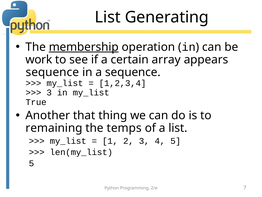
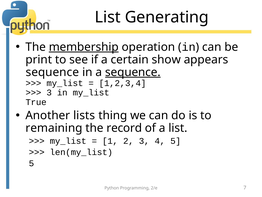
work: work -> print
array: array -> show
sequence at (133, 72) underline: none -> present
that: that -> lists
temps: temps -> record
